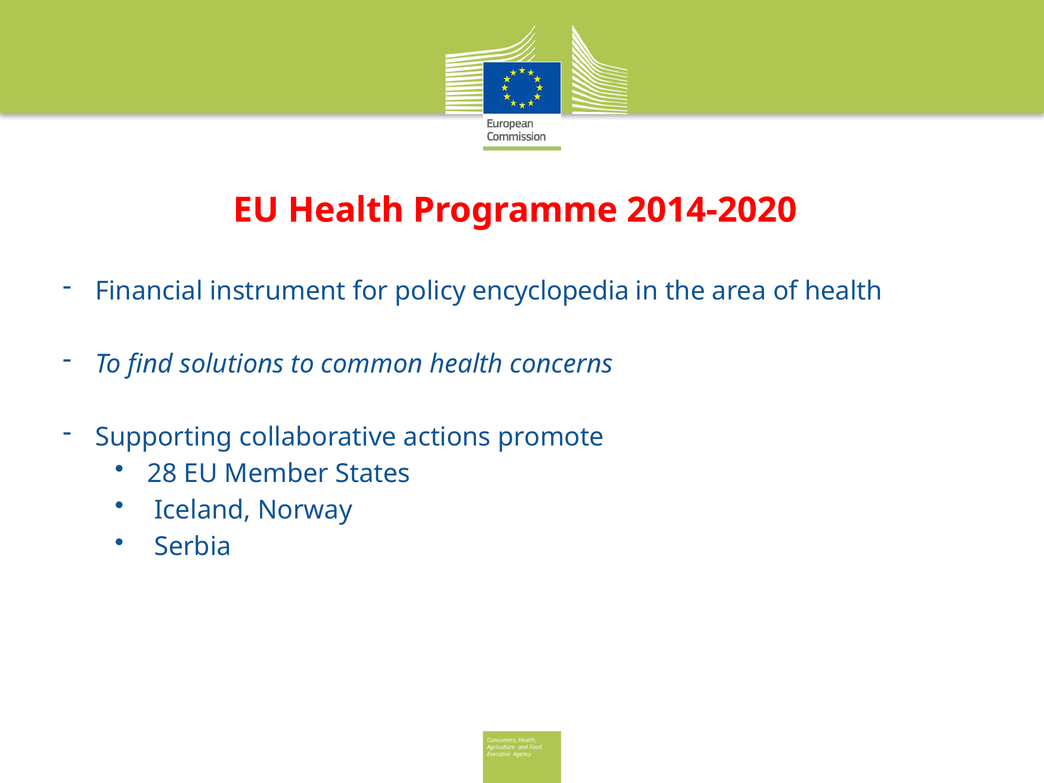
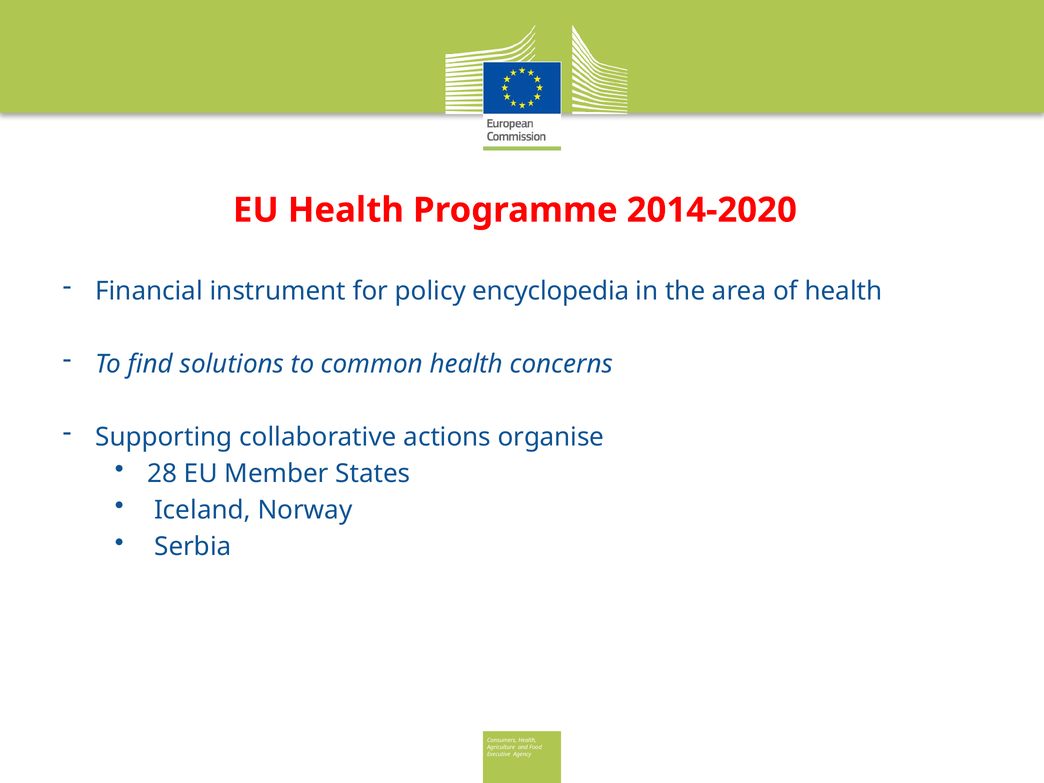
promote: promote -> organise
